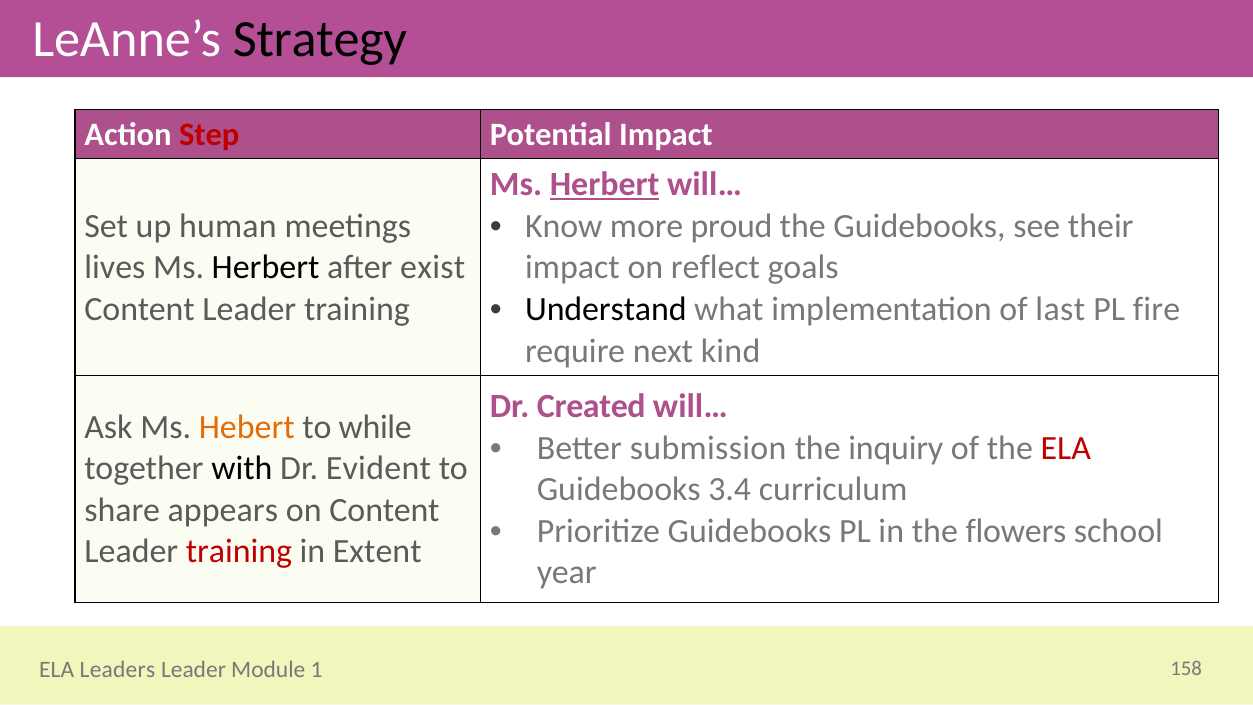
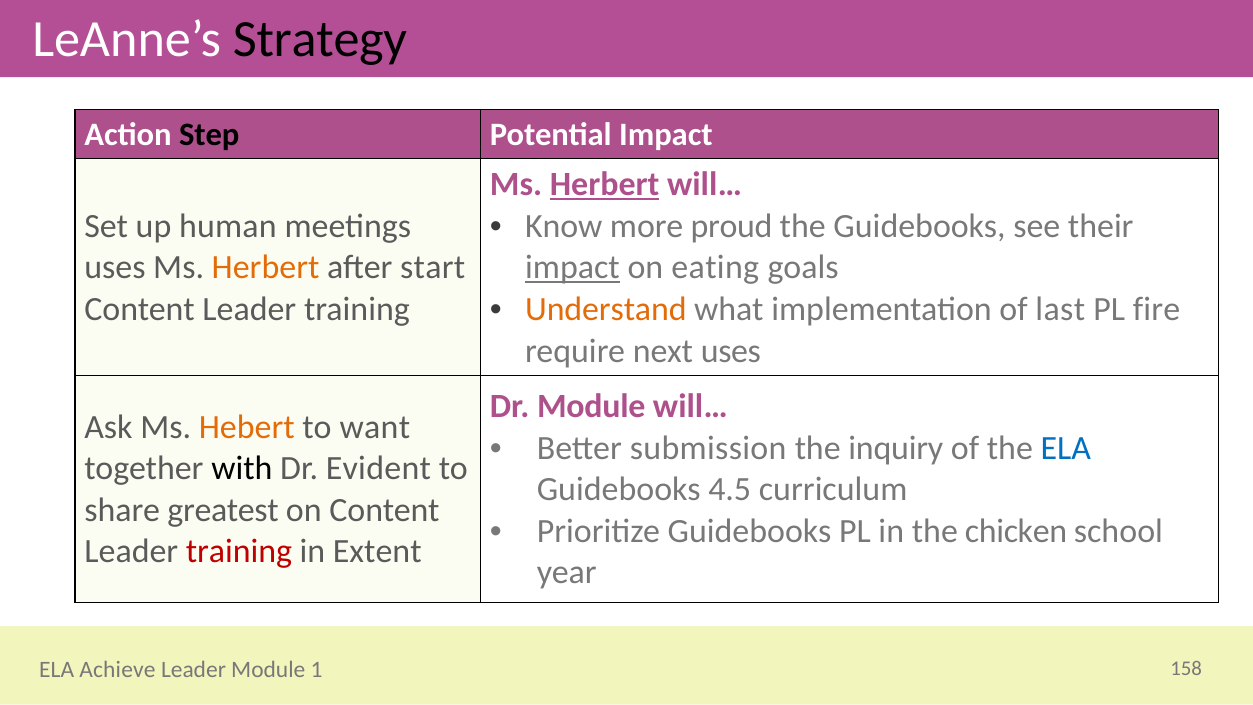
Step colour: red -> black
lives at (115, 268): lives -> uses
Herbert at (266, 268) colour: black -> orange
exist: exist -> start
impact at (572, 268) underline: none -> present
reflect: reflect -> eating
Understand colour: black -> orange
next kind: kind -> uses
Dr Created: Created -> Module
while: while -> want
ELA at (1066, 448) colour: red -> blue
3.4: 3.4 -> 4.5
appears: appears -> greatest
flowers: flowers -> chicken
Leaders: Leaders -> Achieve
